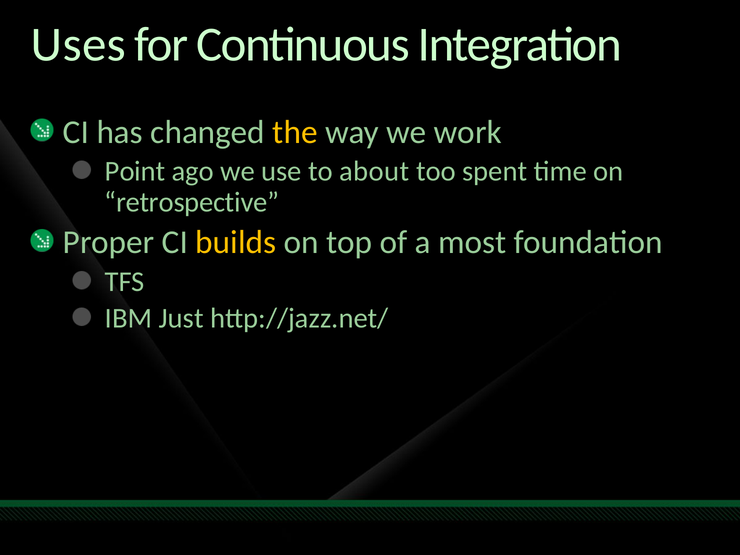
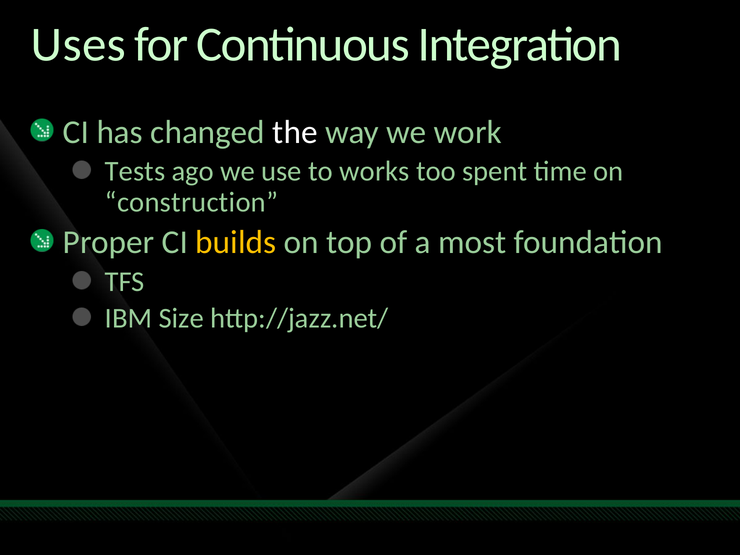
the colour: yellow -> white
Point: Point -> Tests
about: about -> works
retrospective: retrospective -> construction
Just: Just -> Size
